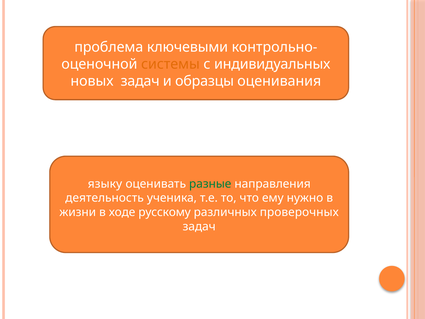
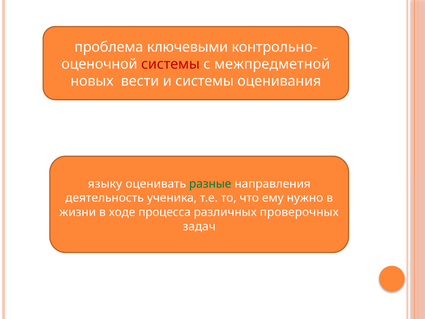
системы at (170, 64) colour: orange -> red
индивидуальных: индивидуальных -> межпредметной
новых задач: задач -> вести
и образцы: образцы -> системы
русскому: русскому -> процесса
